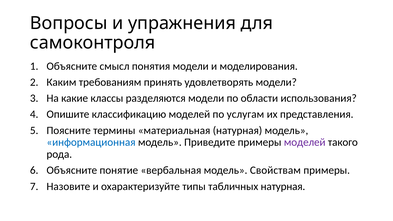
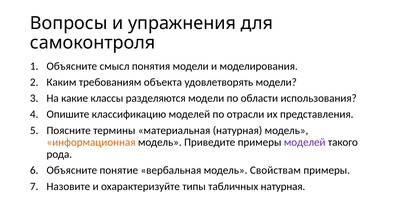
принять: принять -> объекта
услугам: услугам -> отрасли
информационная colour: blue -> orange
